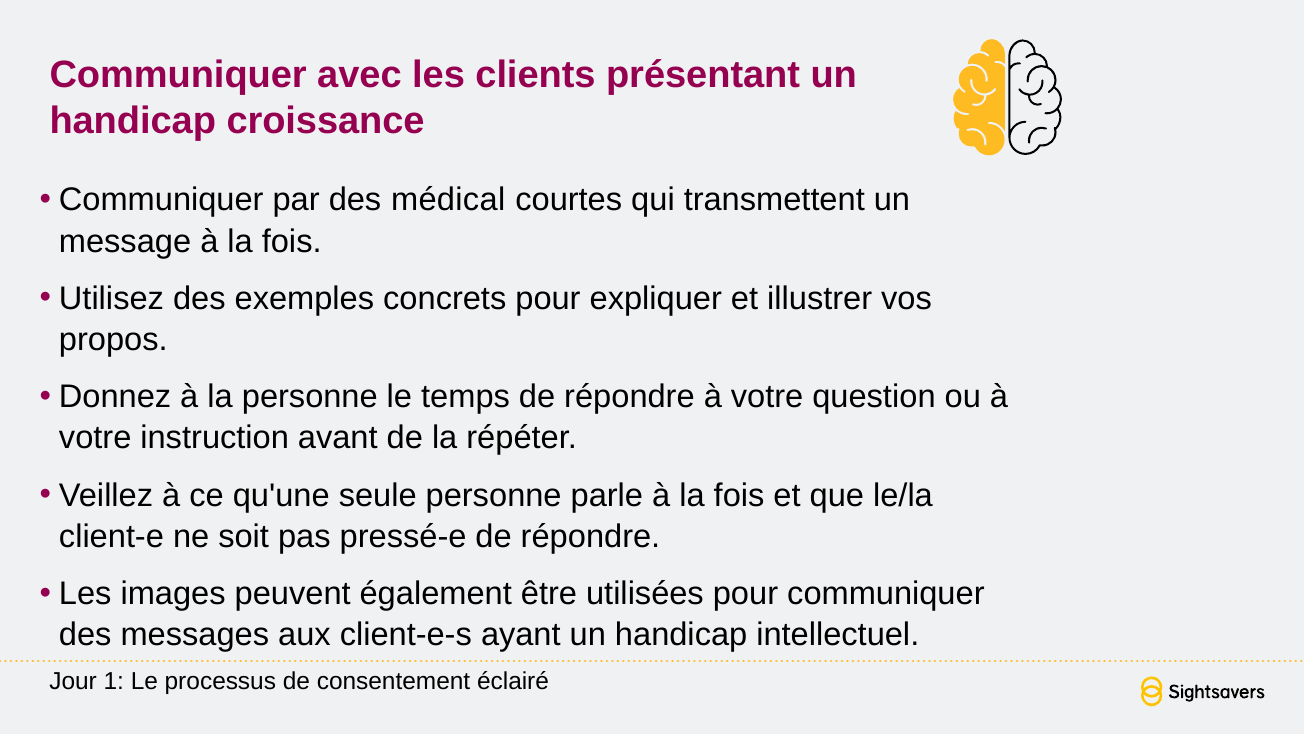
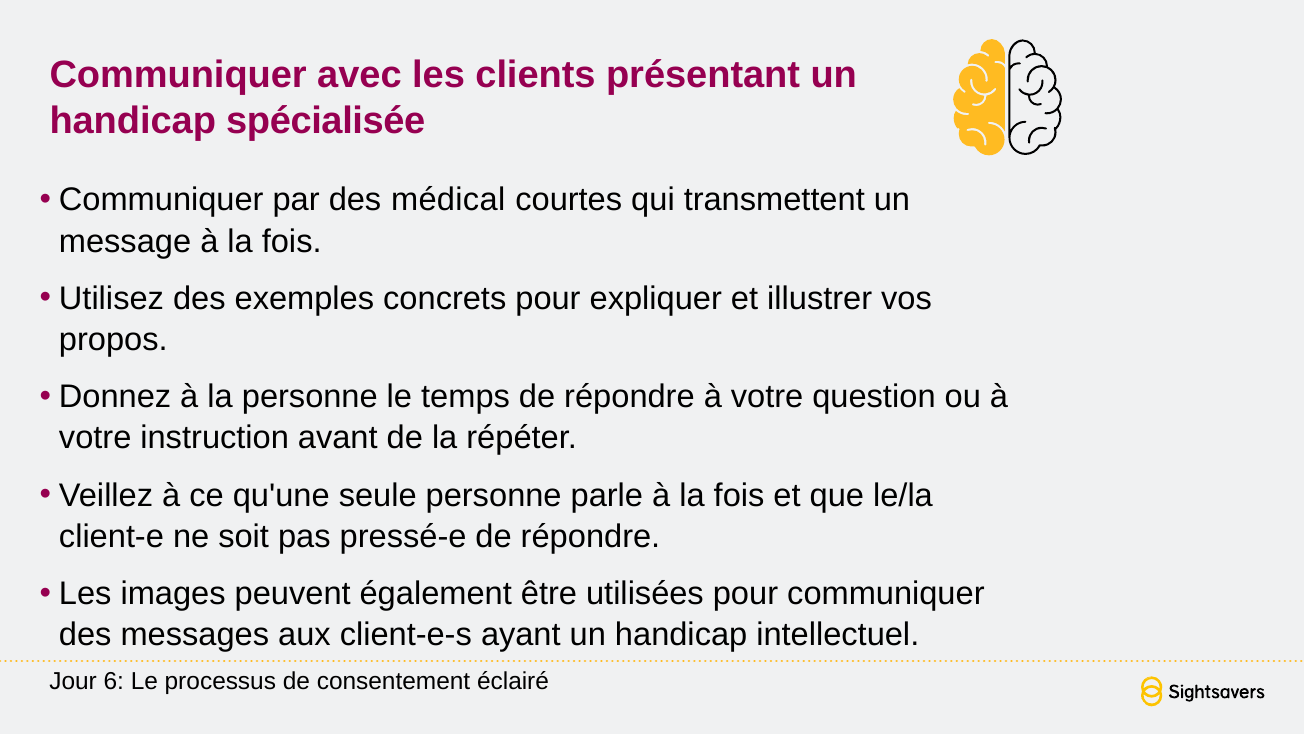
croissance: croissance -> spécialisée
1: 1 -> 6
